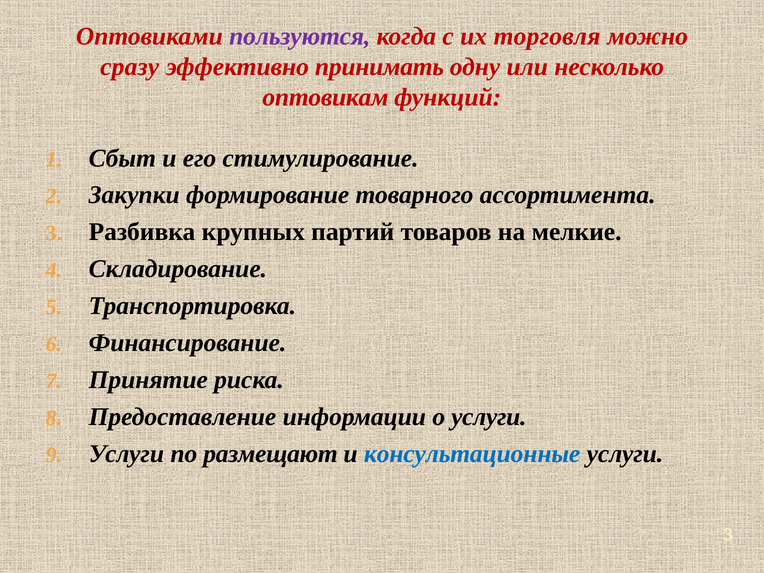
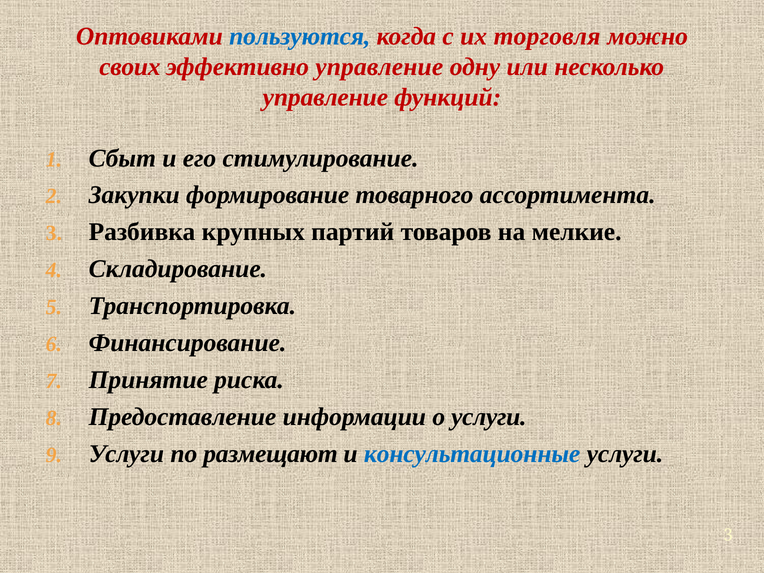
пользуются colour: purple -> blue
сразу: сразу -> своих
эффективно принимать: принимать -> управление
оптовикам at (325, 97): оптовикам -> управление
